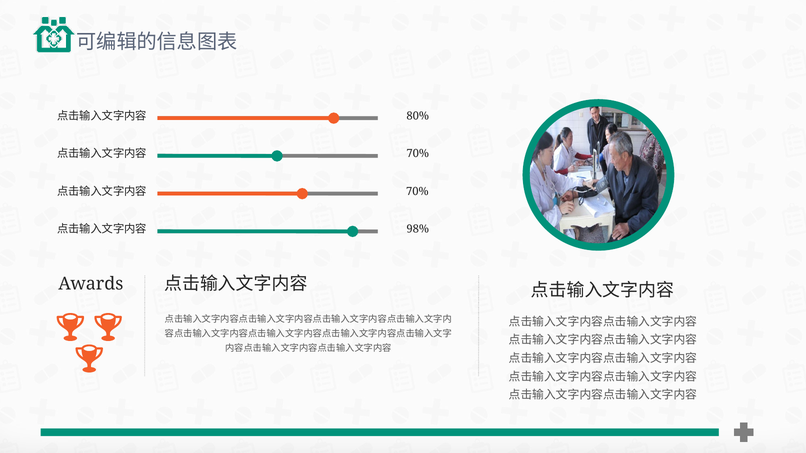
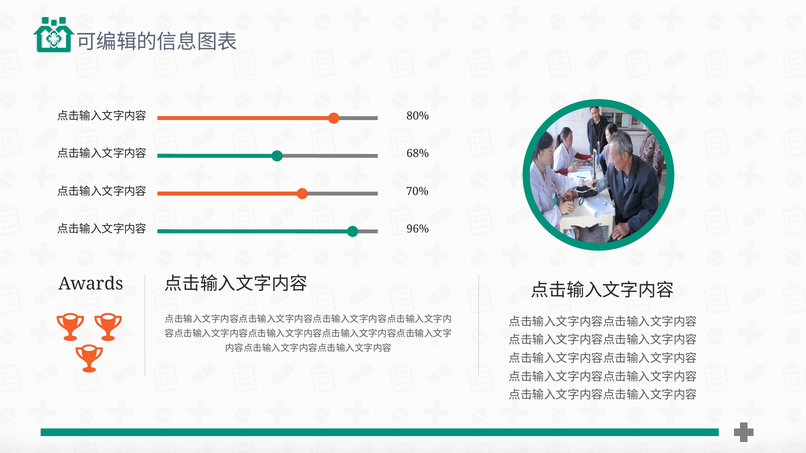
70% at (418, 154): 70% -> 68%
98%: 98% -> 96%
